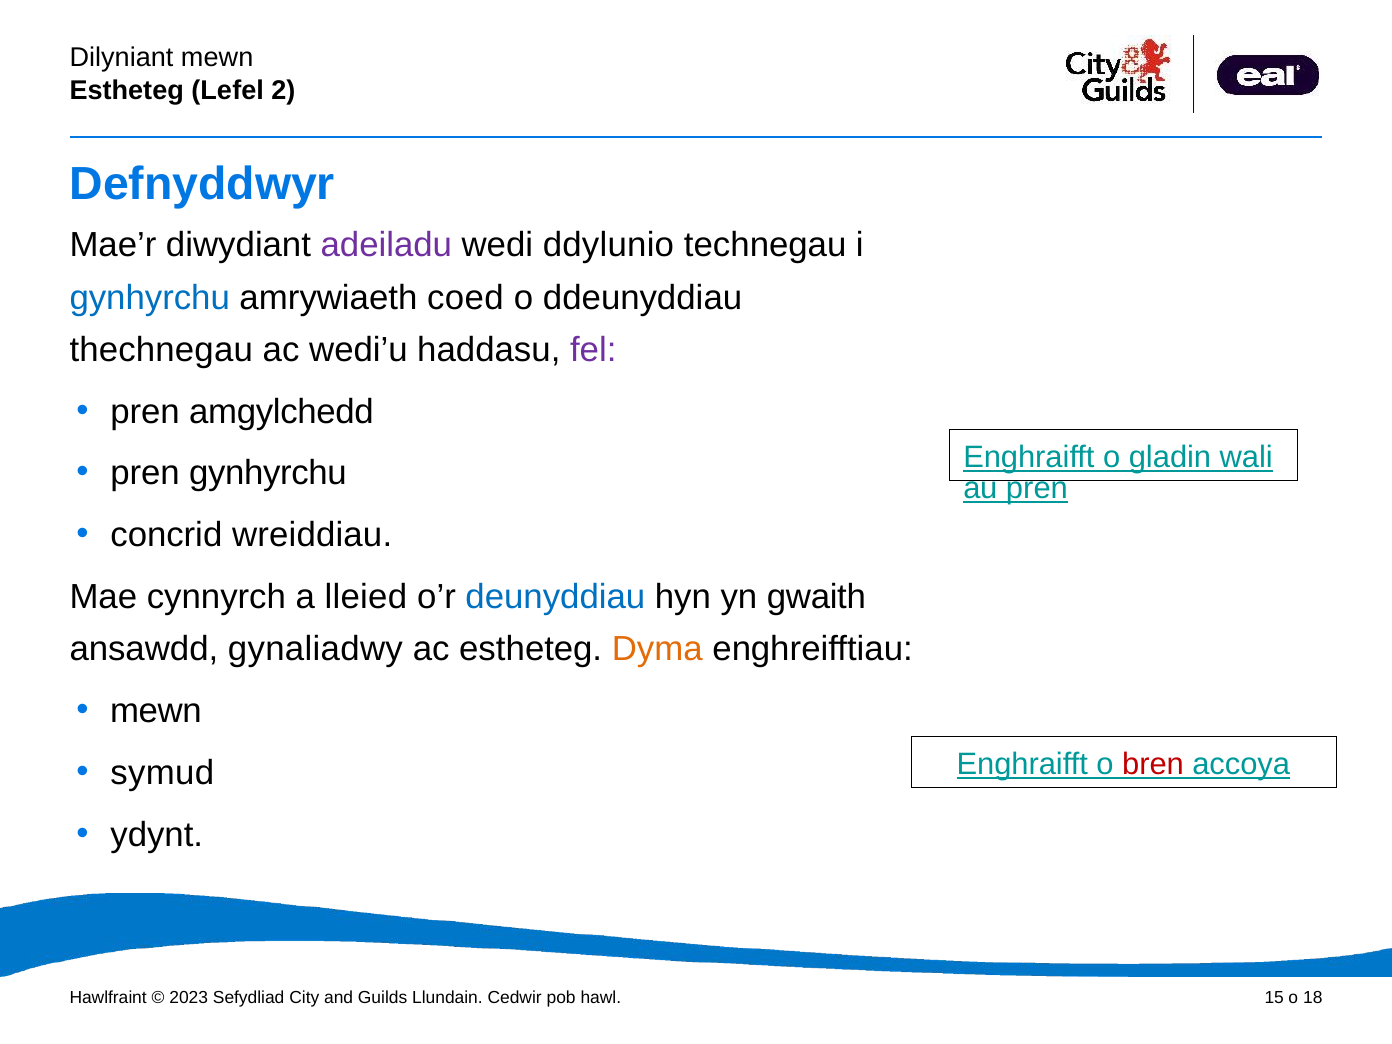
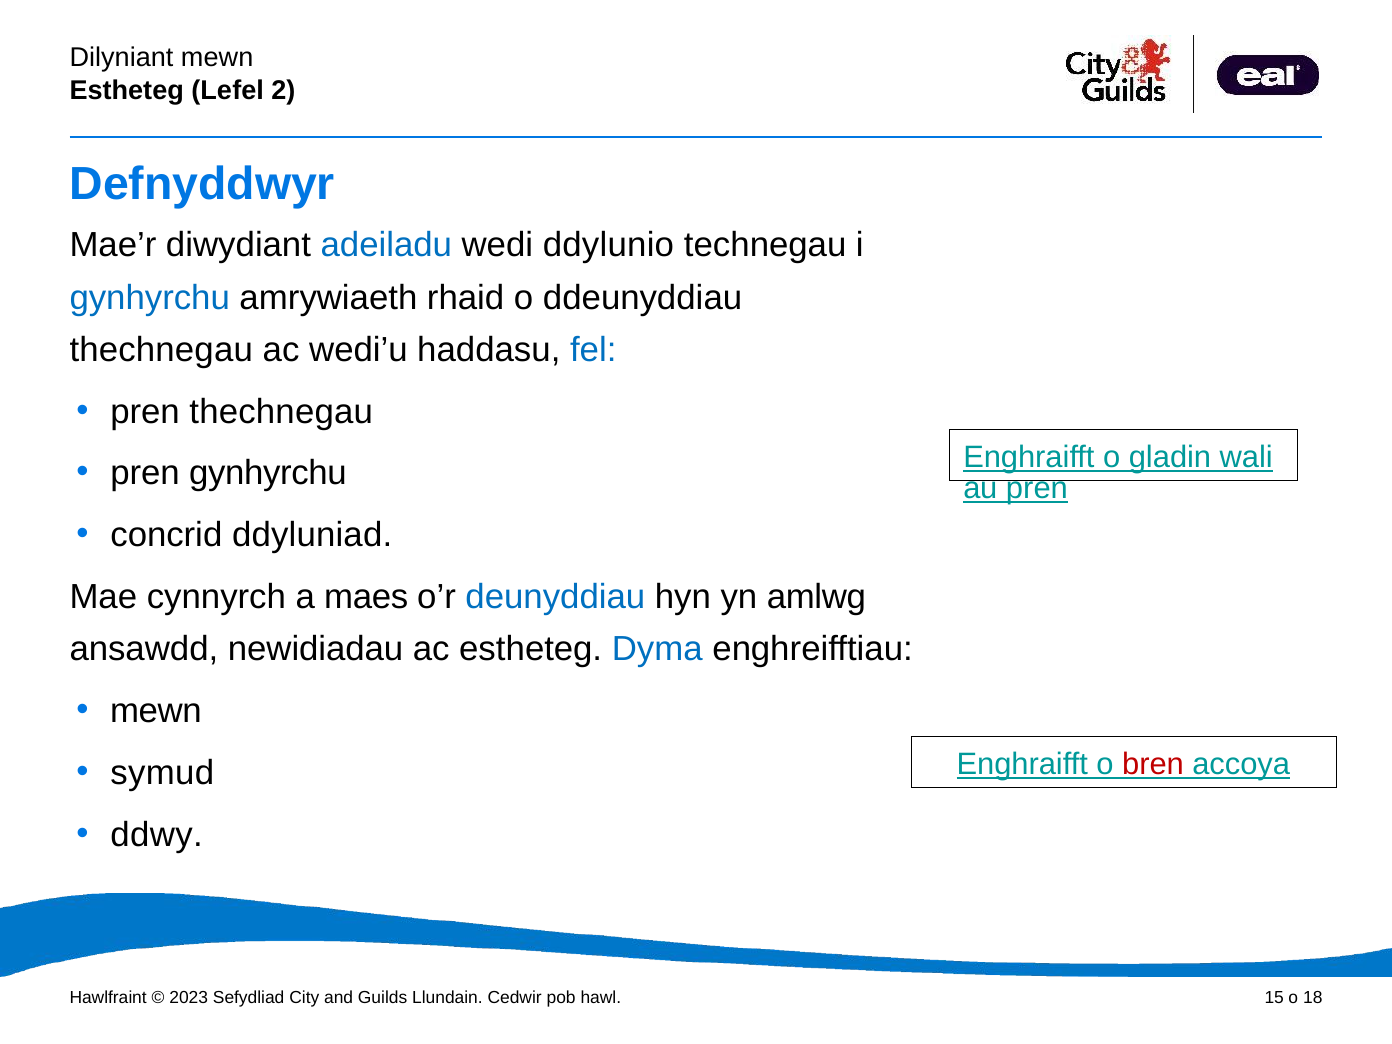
adeiladu colour: purple -> blue
coed: coed -> rhaid
fel colour: purple -> blue
pren amgylchedd: amgylchedd -> thechnegau
wreiddiau: wreiddiau -> ddyluniad
lleied: lleied -> maes
gwaith: gwaith -> amlwg
gynaliadwy: gynaliadwy -> newidiadau
Dyma colour: orange -> blue
ydynt: ydynt -> ddwy
